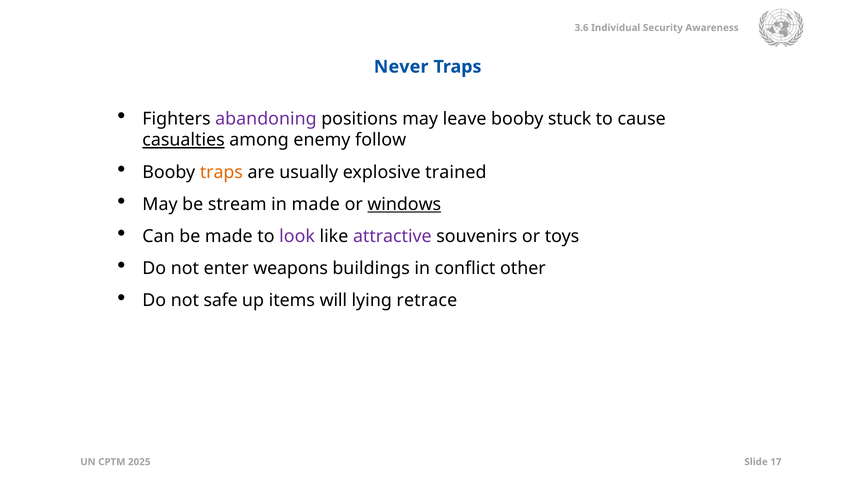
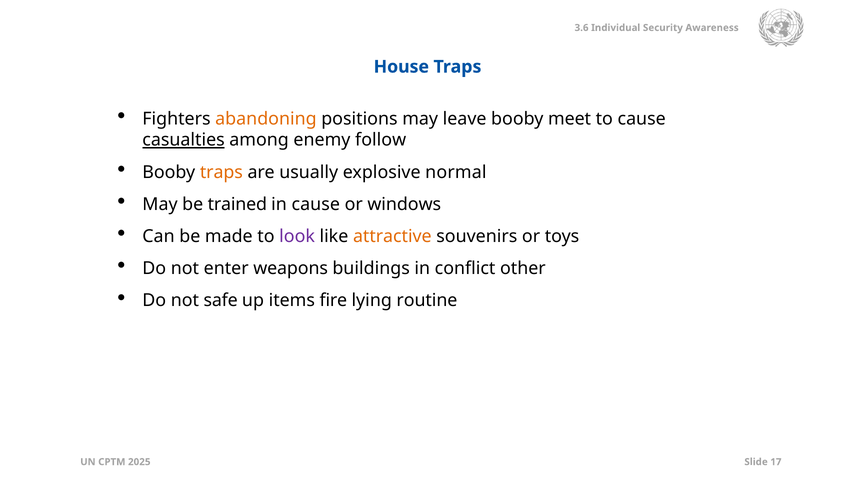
Never: Never -> House
abandoning colour: purple -> orange
stuck: stuck -> meet
trained: trained -> normal
stream: stream -> trained
in made: made -> cause
windows underline: present -> none
attractive colour: purple -> orange
will: will -> fire
retrace: retrace -> routine
